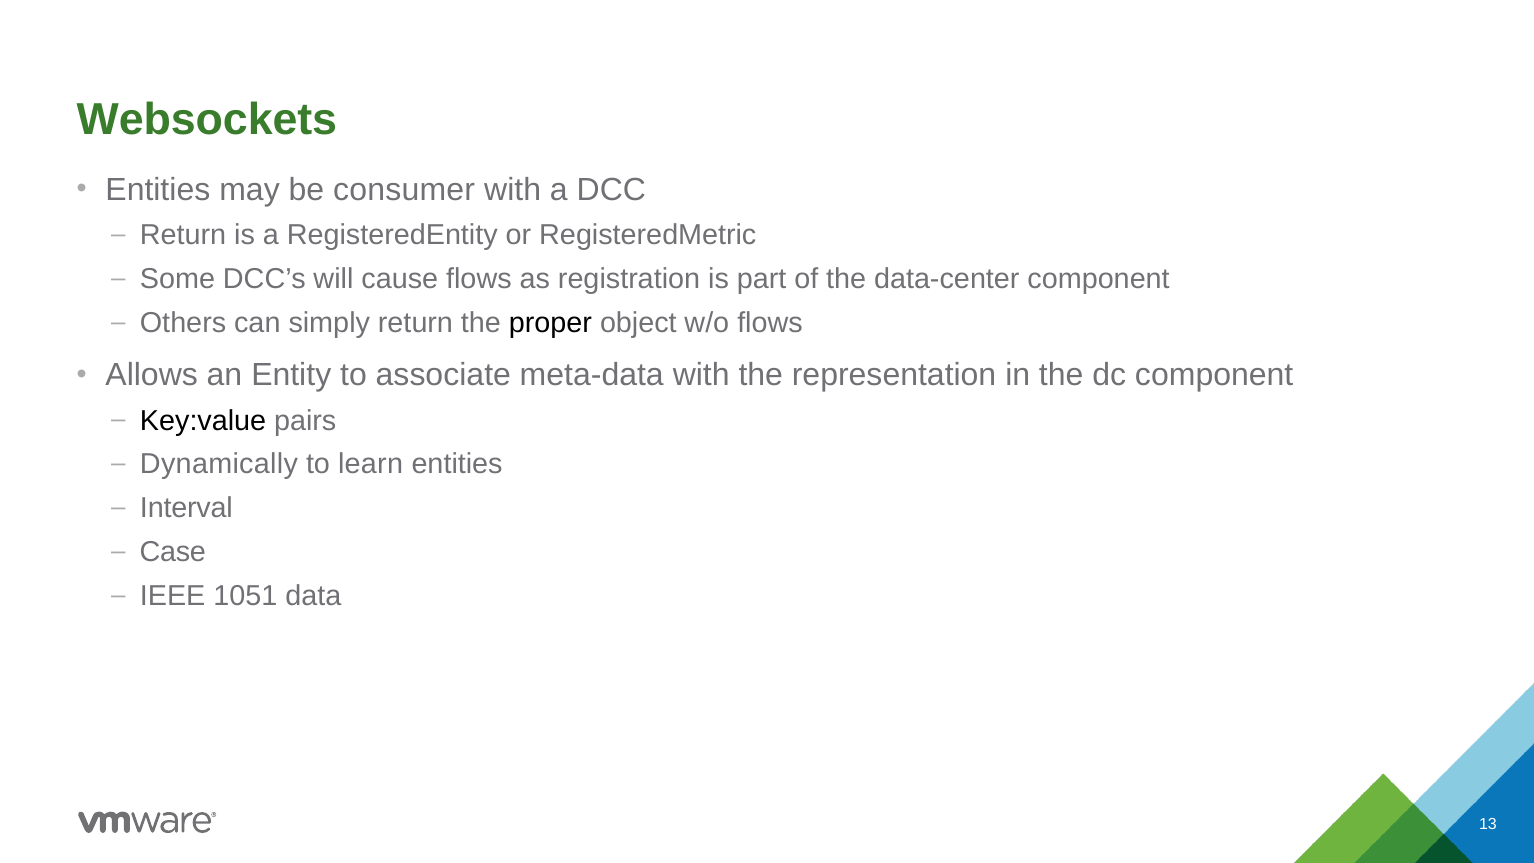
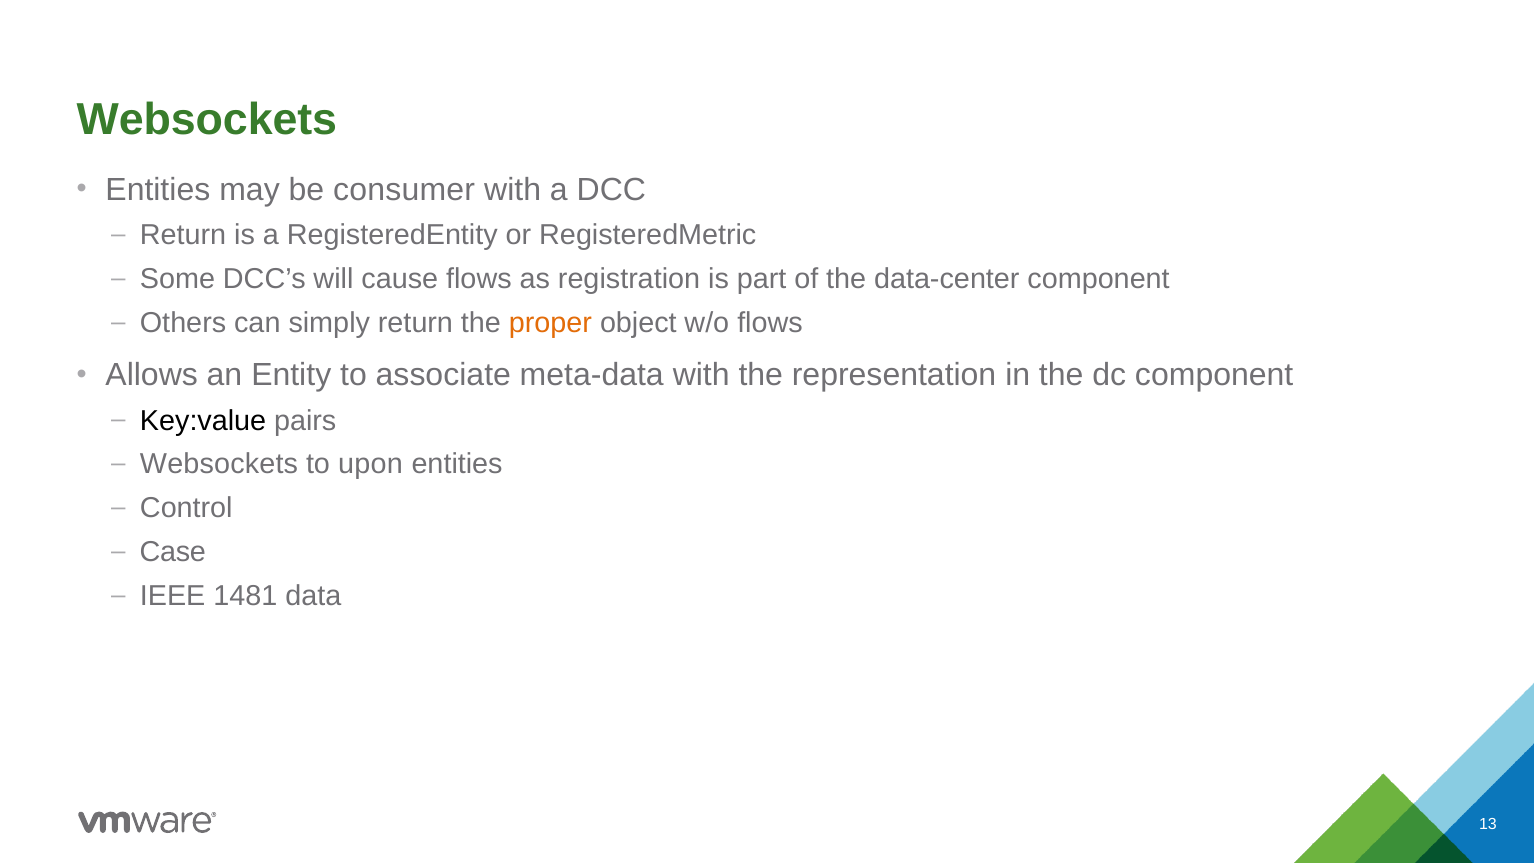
proper colour: black -> orange
Dynamically at (219, 464): Dynamically -> Websockets
learn: learn -> upon
Interval: Interval -> Control
1051: 1051 -> 1481
